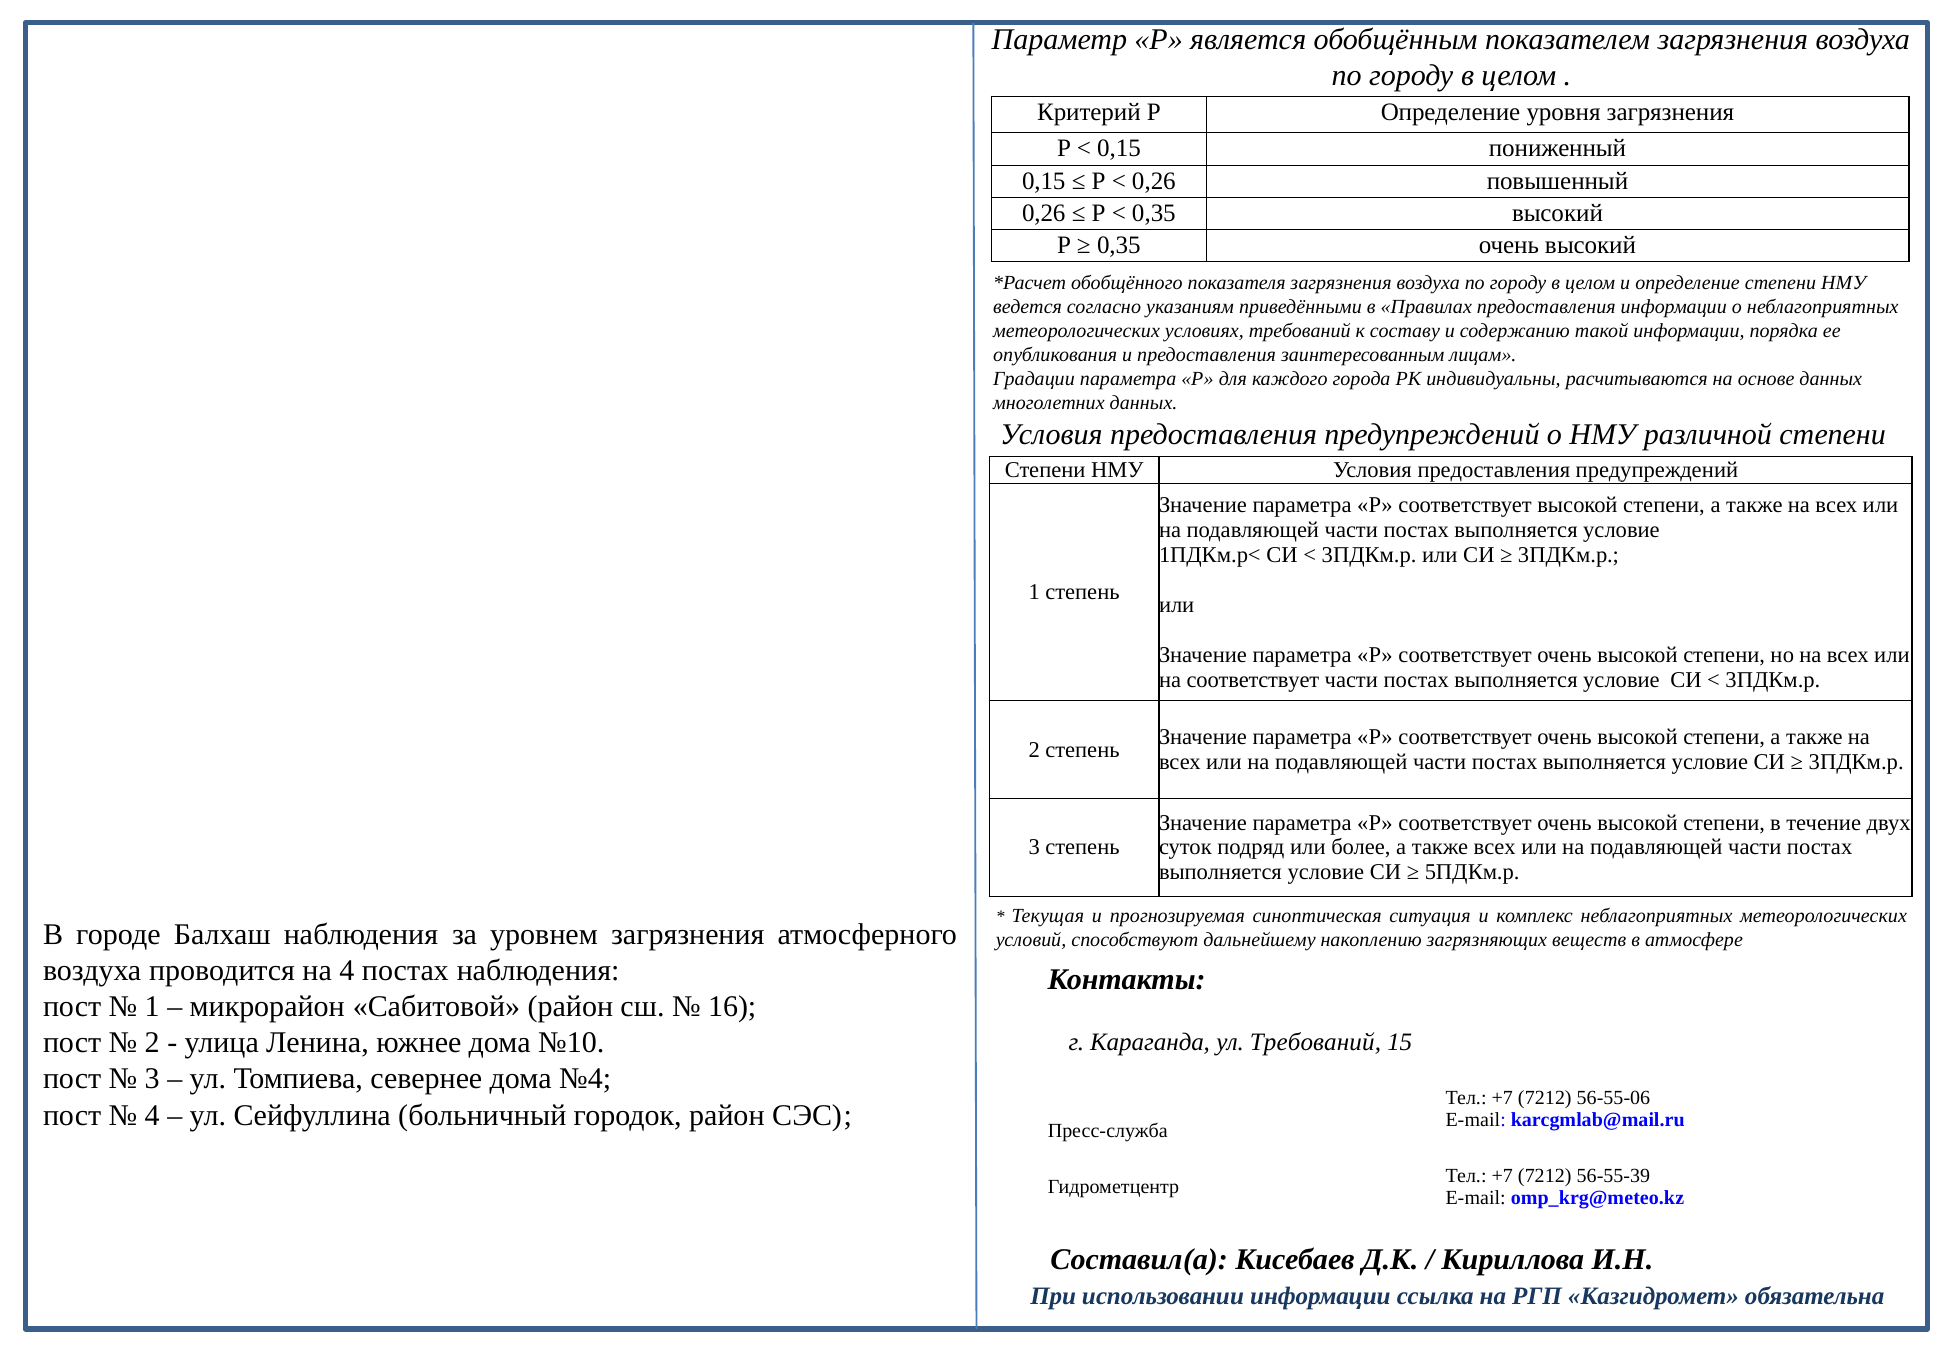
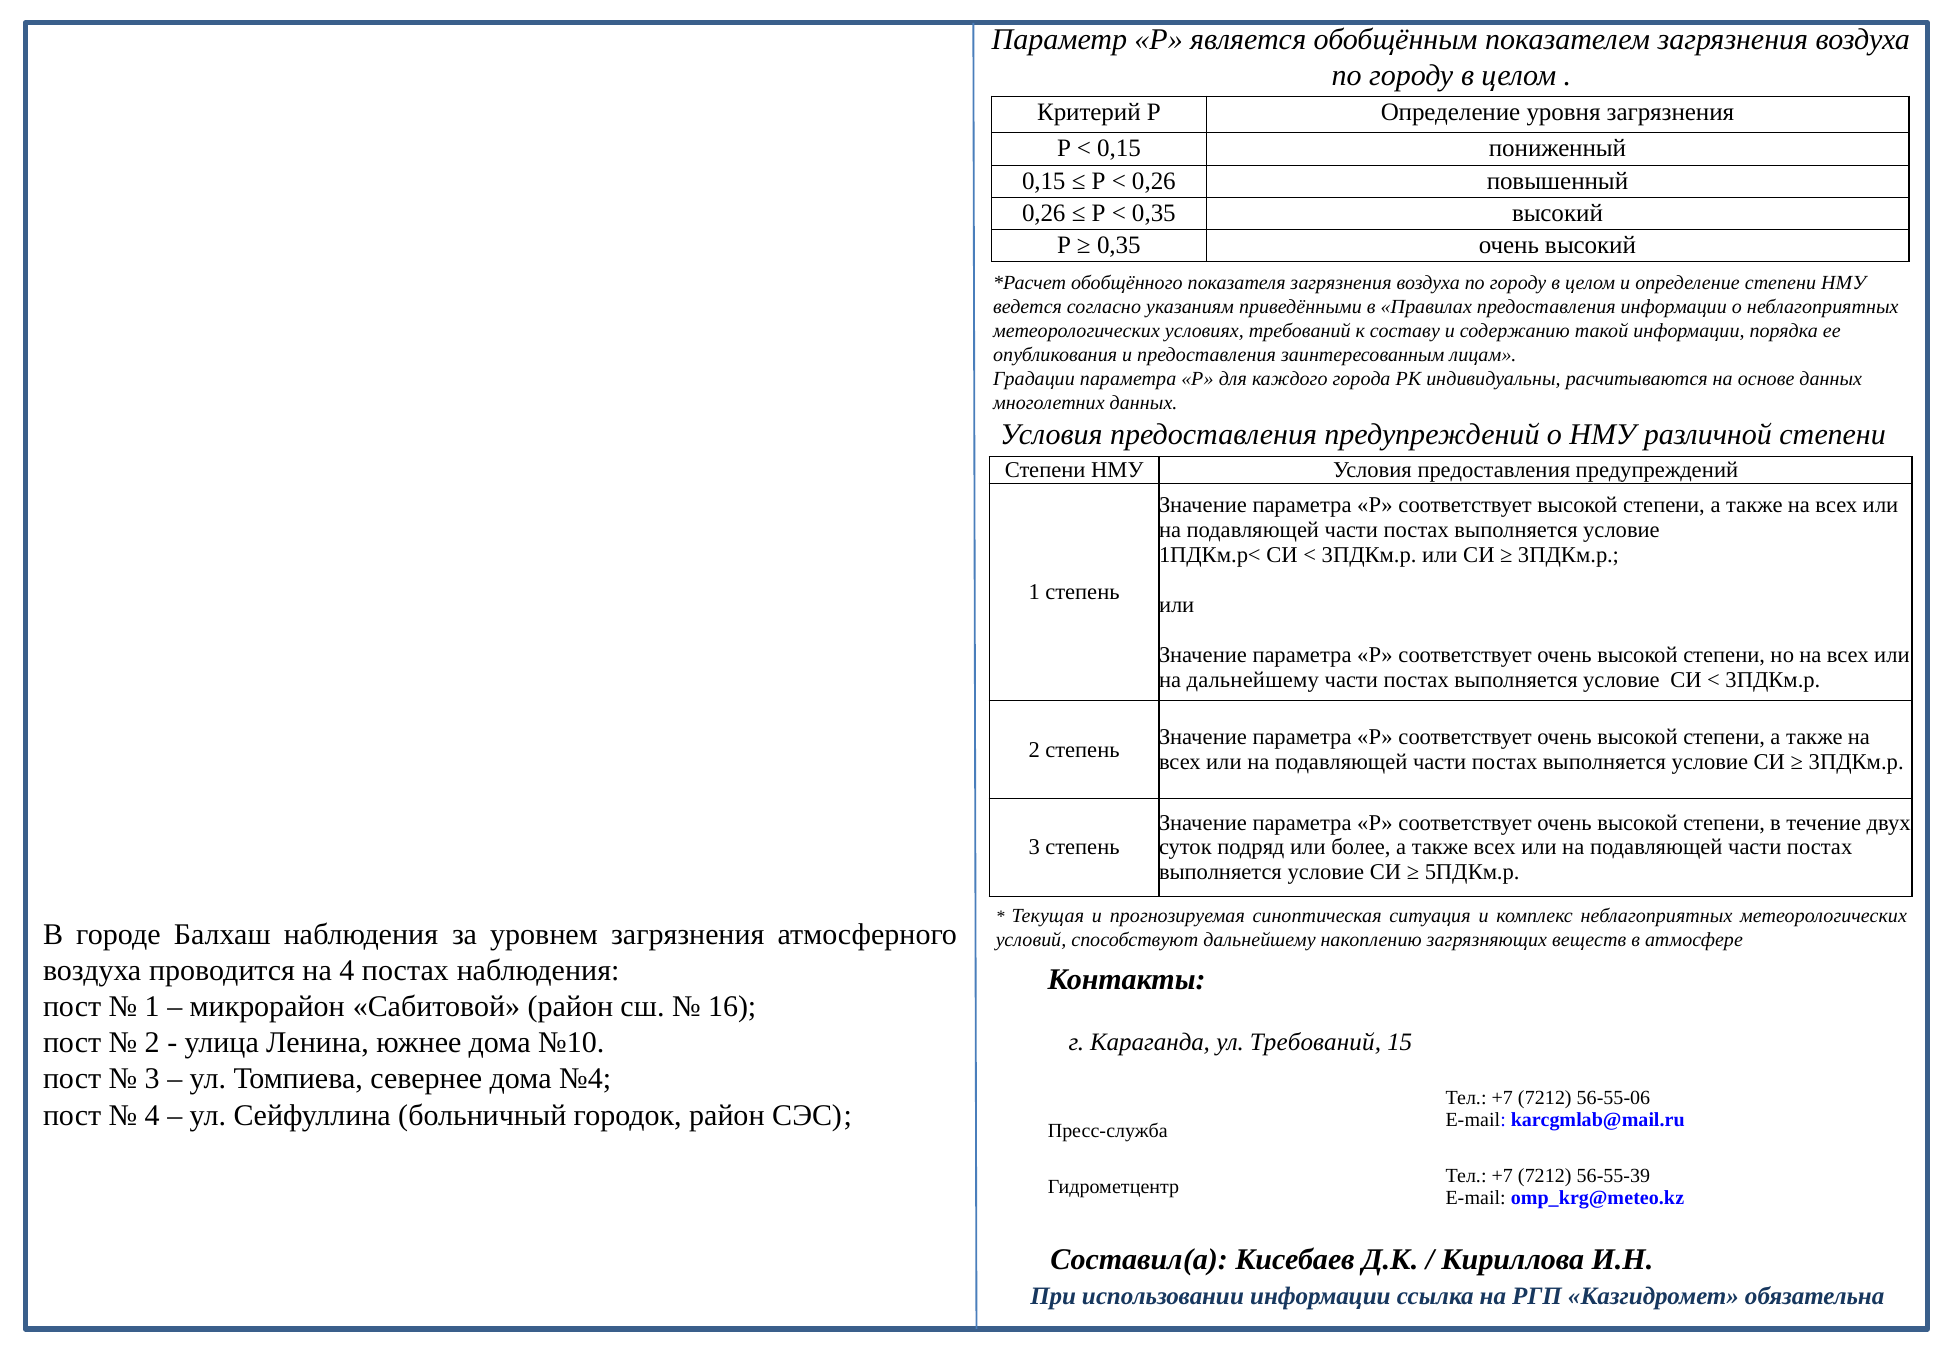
на соответствует: соответствует -> дальнейшему
